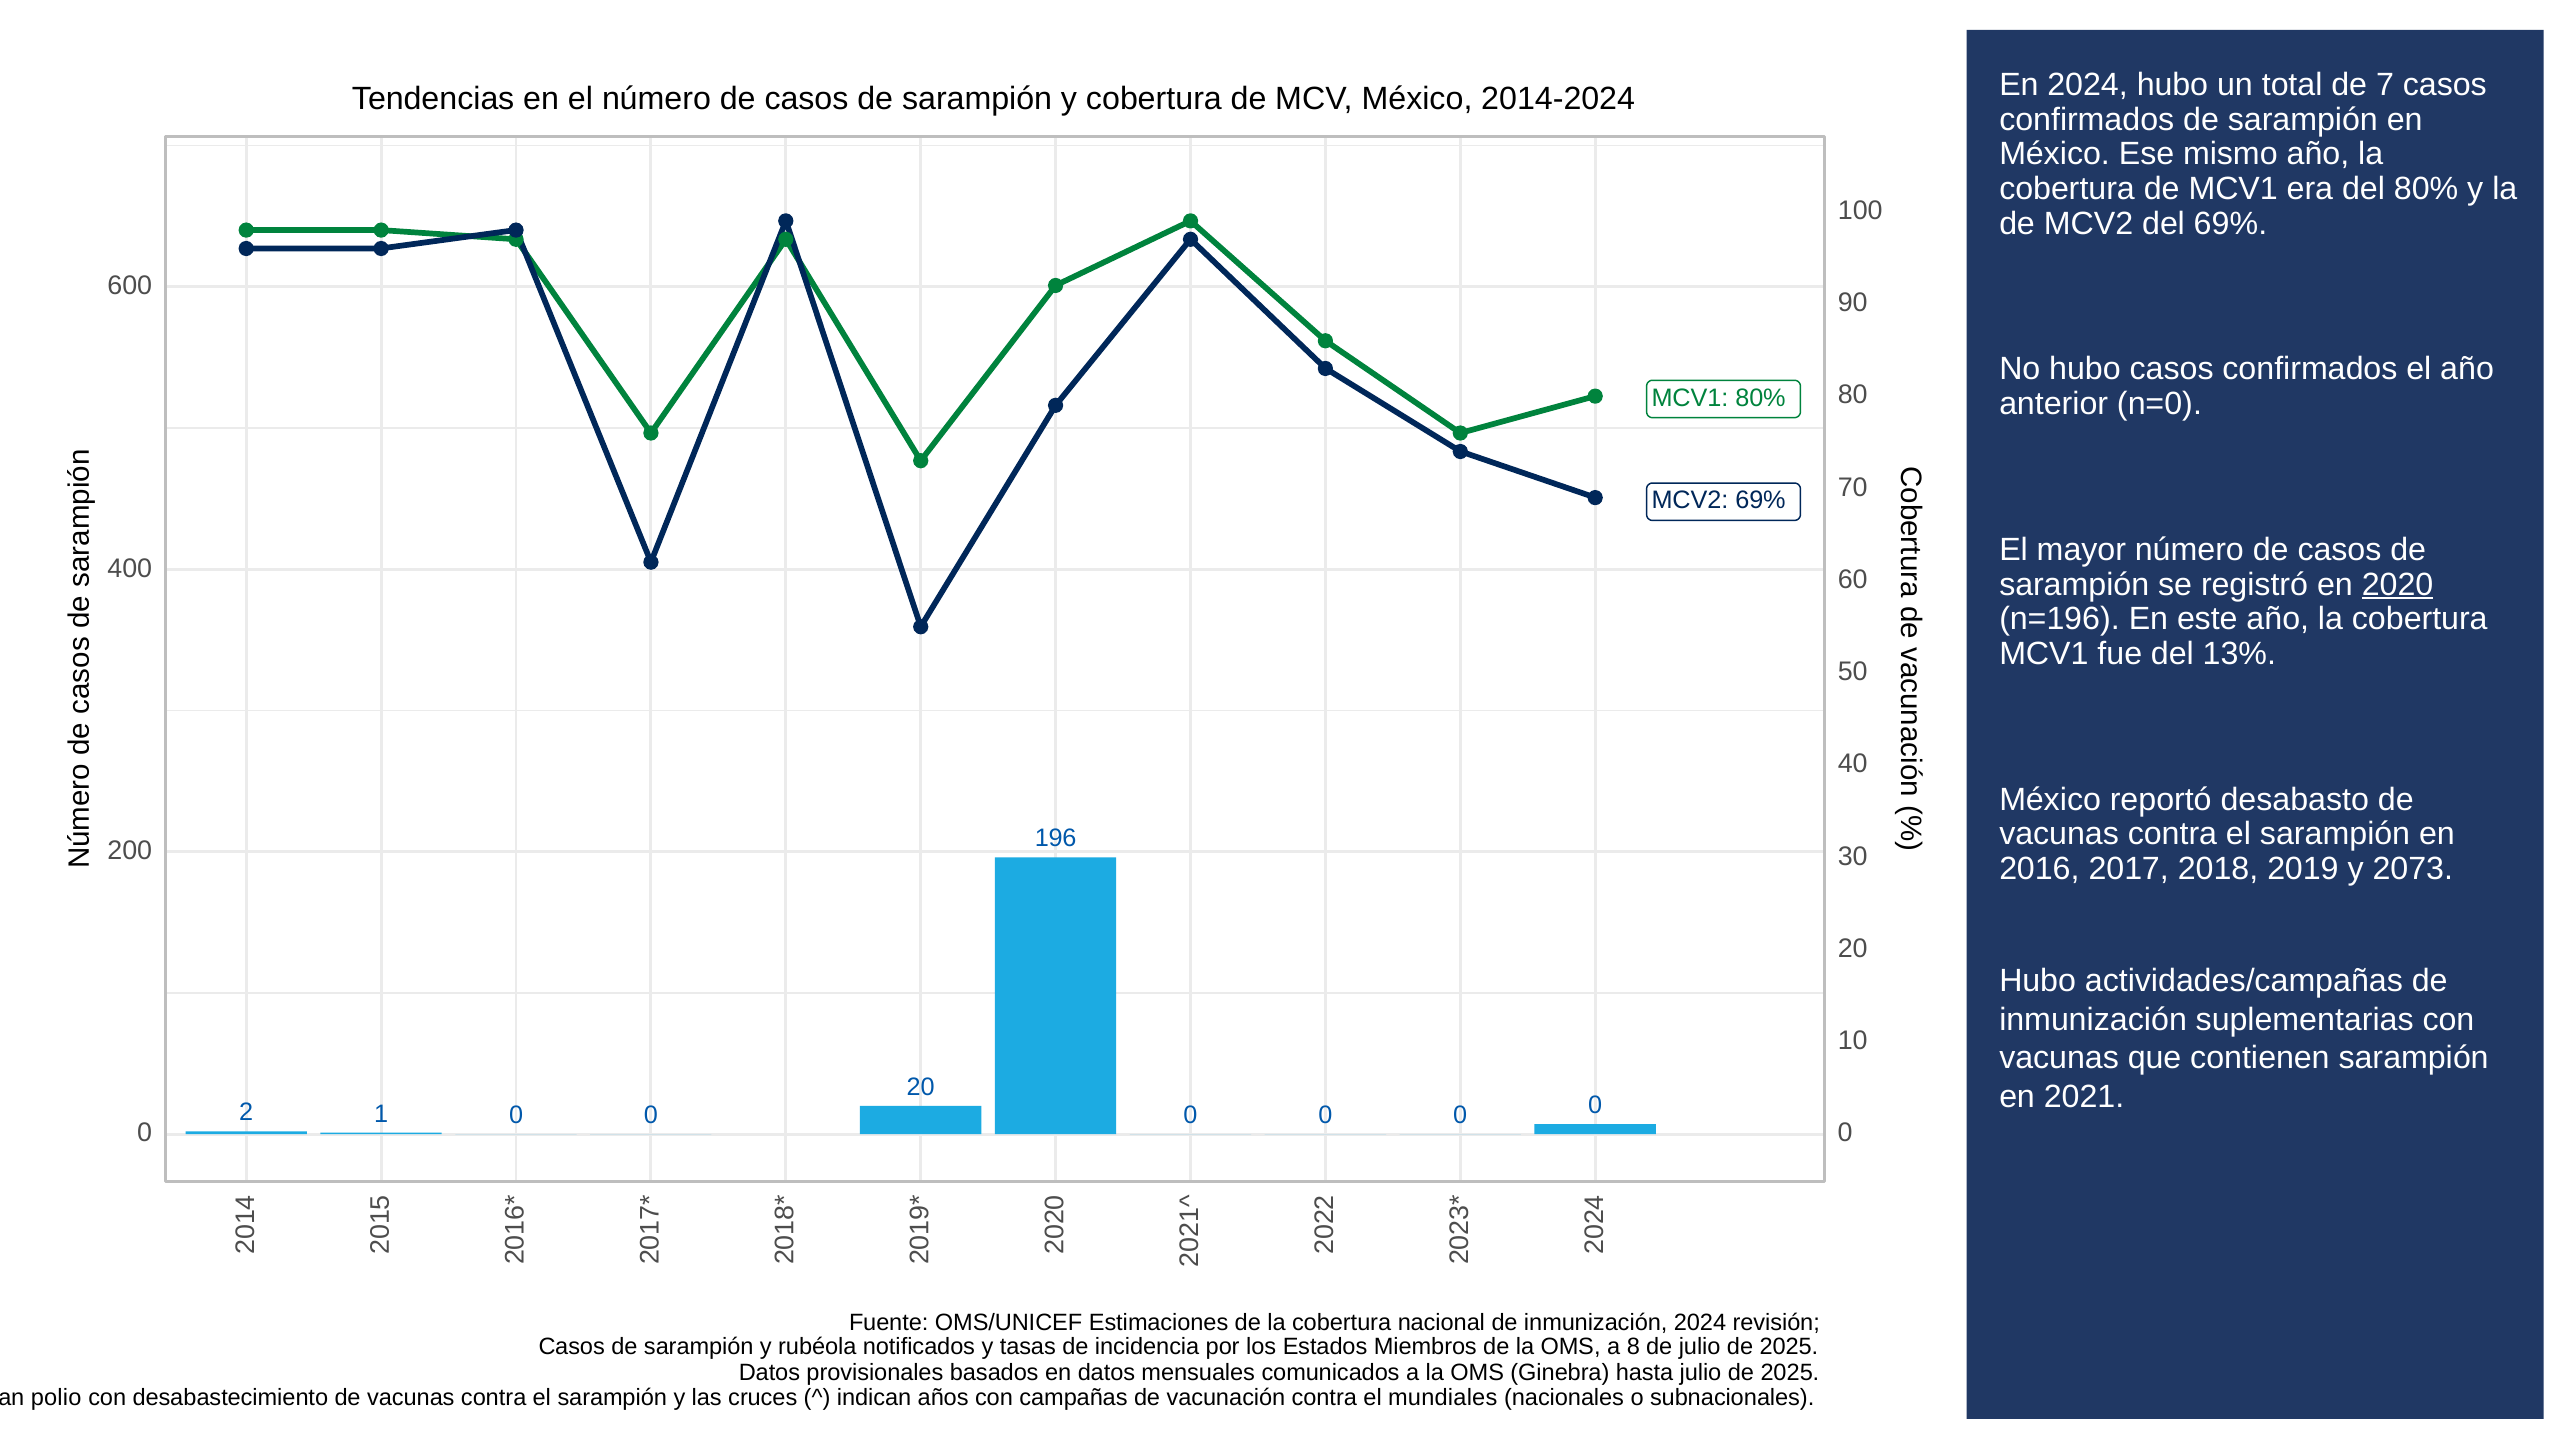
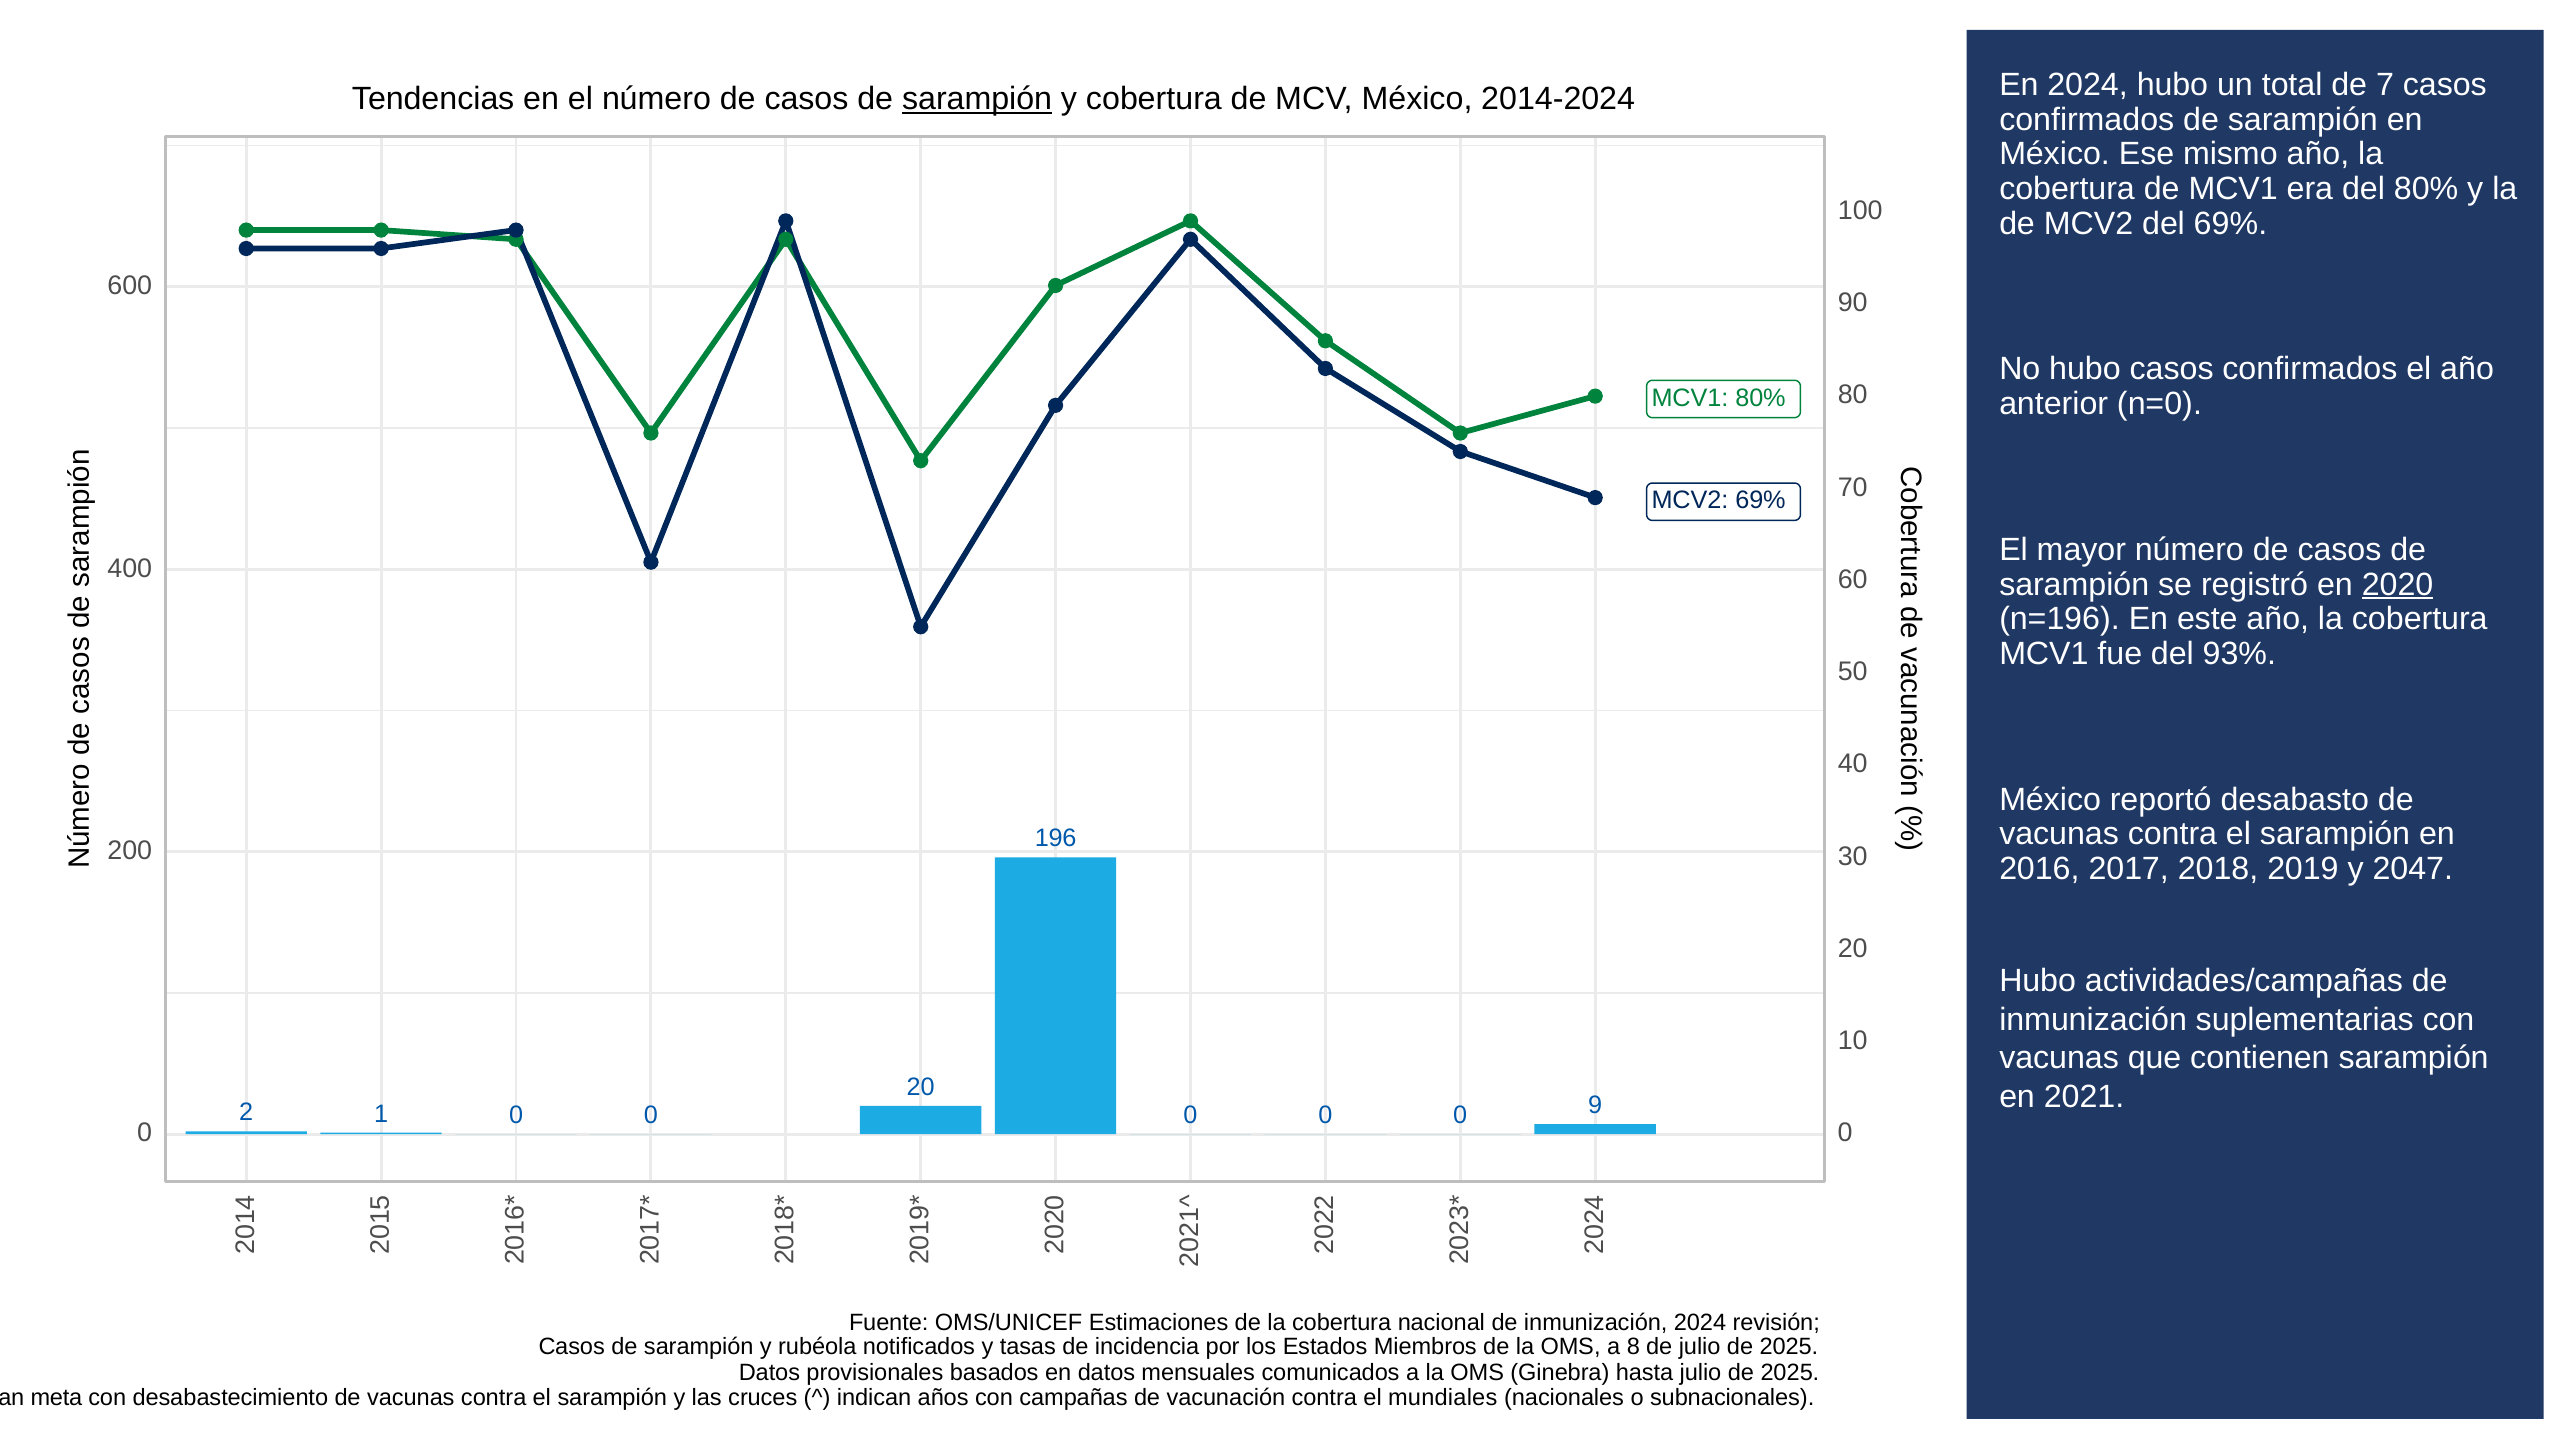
sarampión at (977, 99) underline: none -> present
13%: 13% -> 93%
2073: 2073 -> 2047
0 0 0 0: 0 -> 9
polio: polio -> meta
